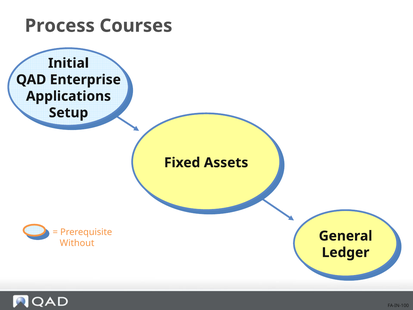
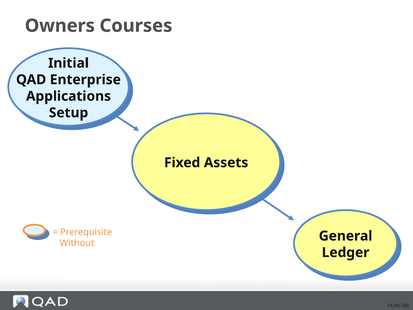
Process: Process -> Owners
